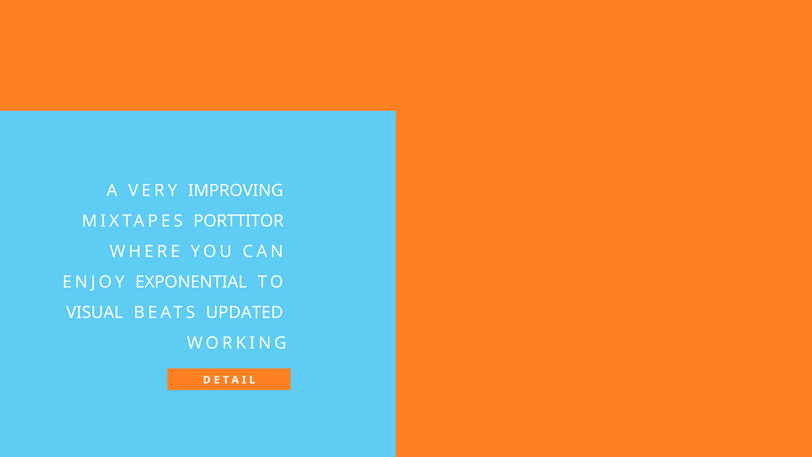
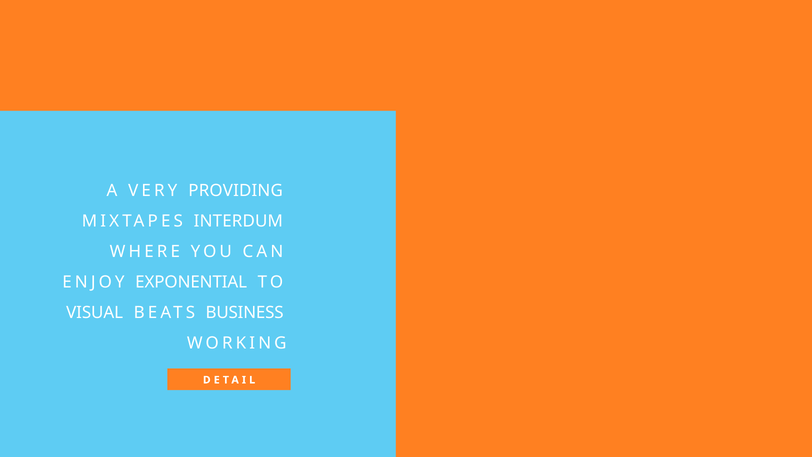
IMPROVING: IMPROVING -> PROVIDING
PORTTITOR: PORTTITOR -> INTERDUM
UPDATED: UPDATED -> BUSINESS
